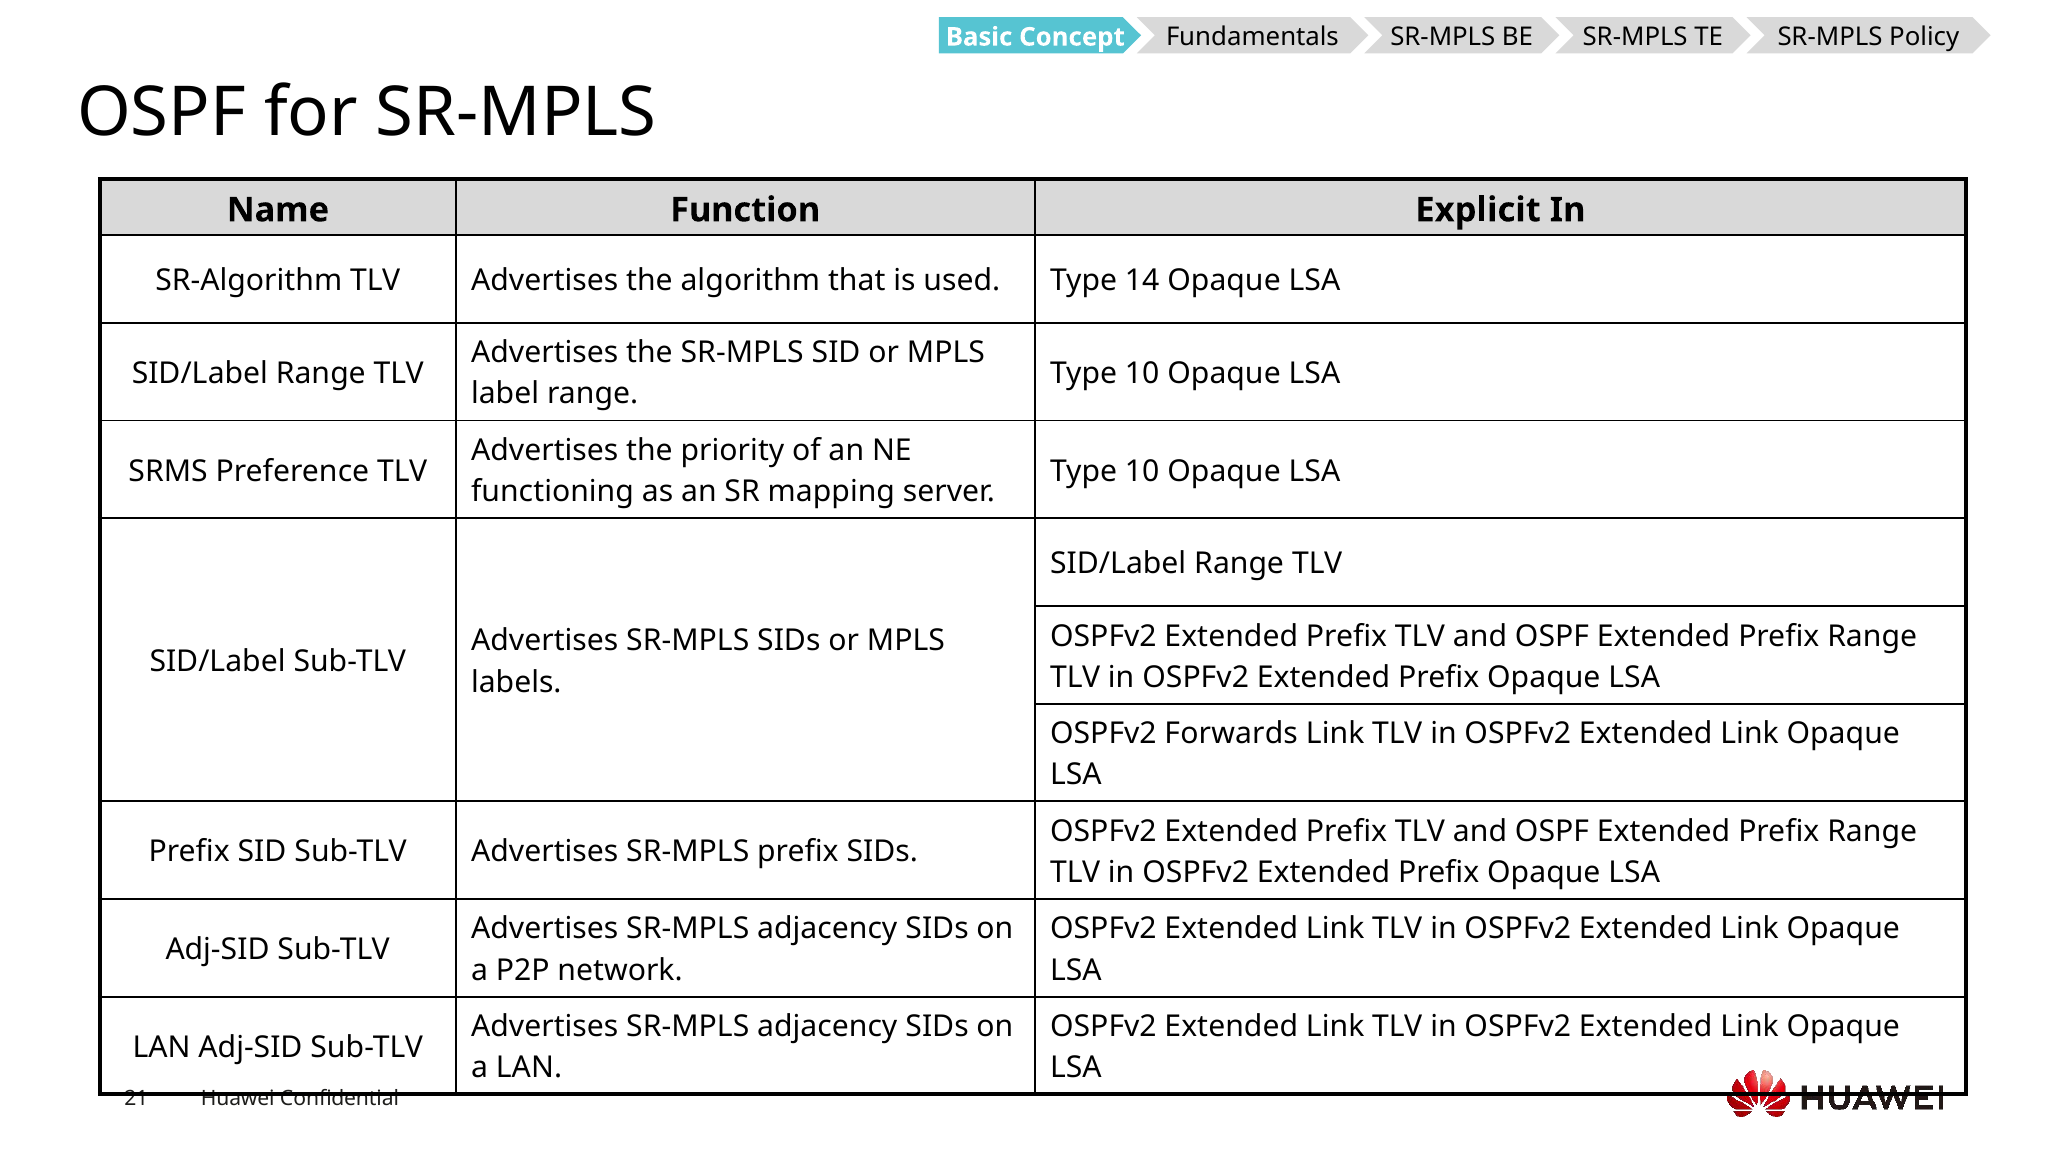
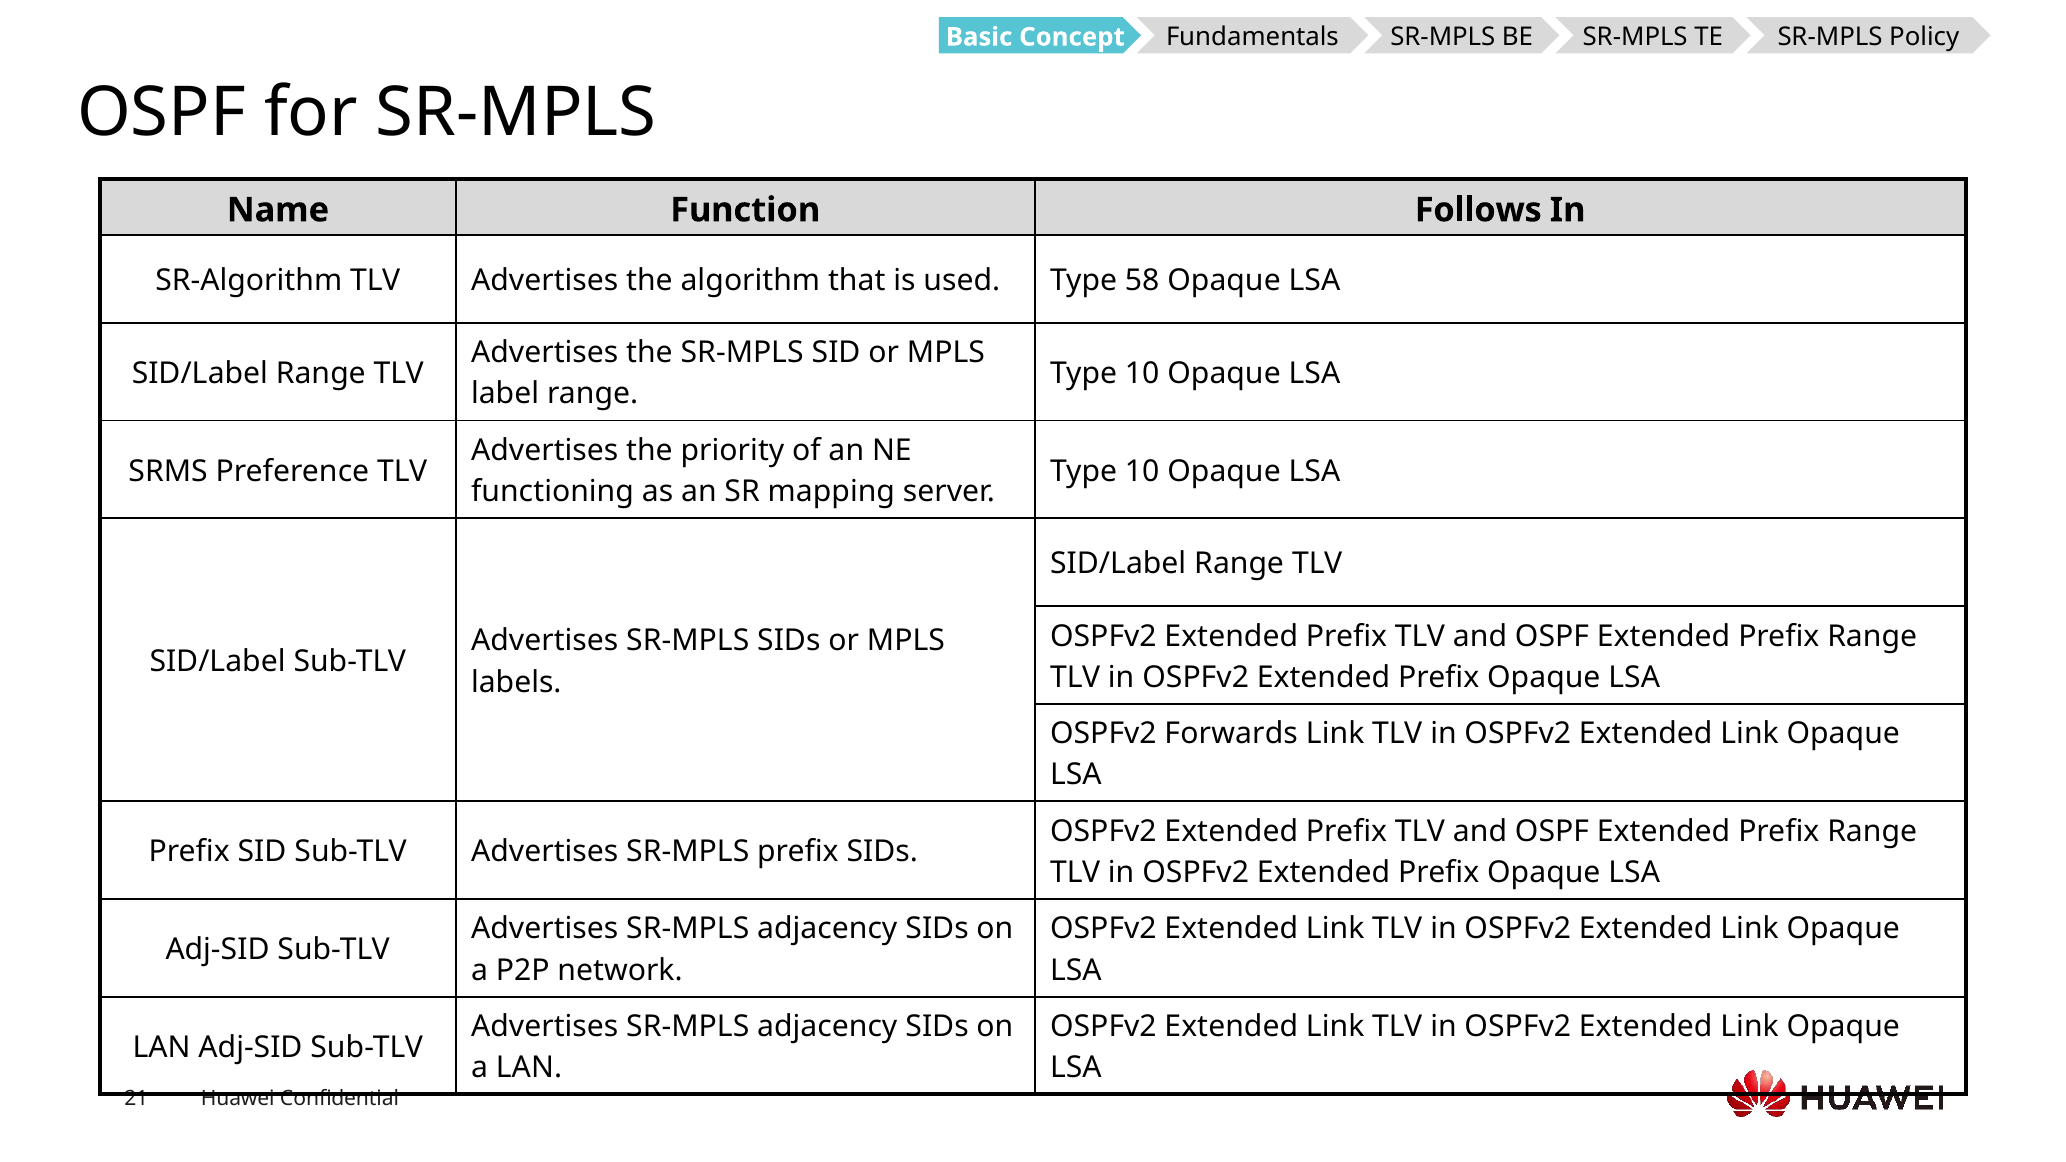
Explicit: Explicit -> Follows
14: 14 -> 58
